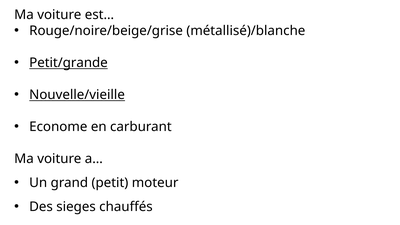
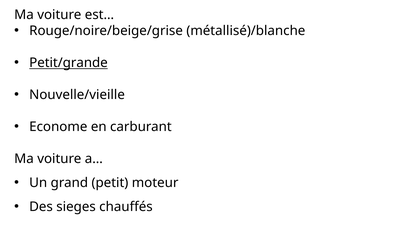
Nouvelle/vieille underline: present -> none
